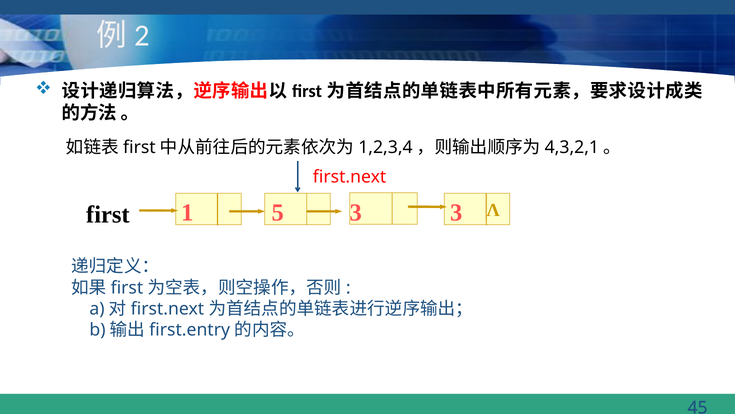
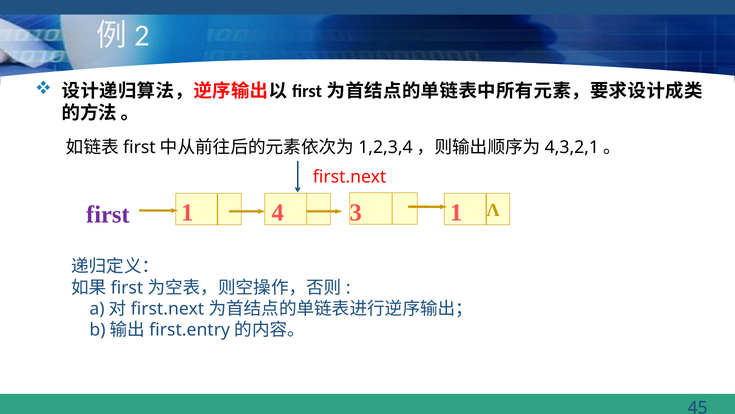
5: 5 -> 4
3 3: 3 -> 1
first at (108, 214) colour: black -> purple
